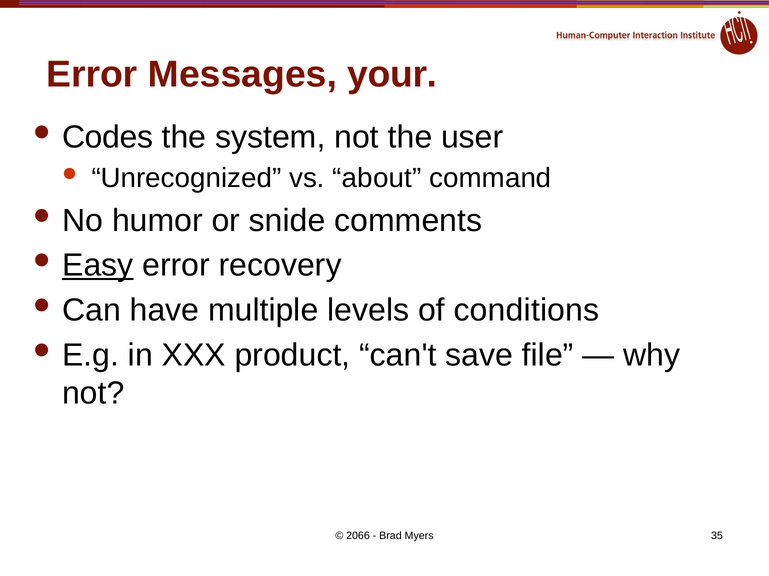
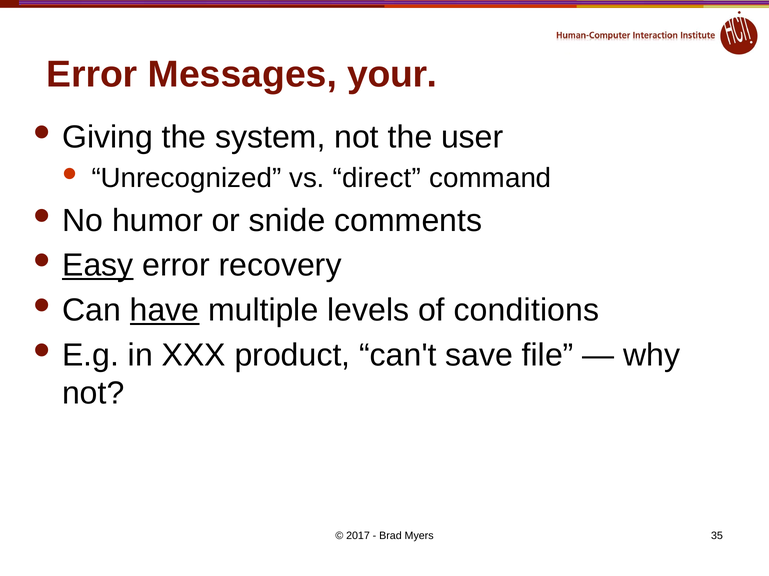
Codes: Codes -> Giving
about: about -> direct
have underline: none -> present
2066: 2066 -> 2017
